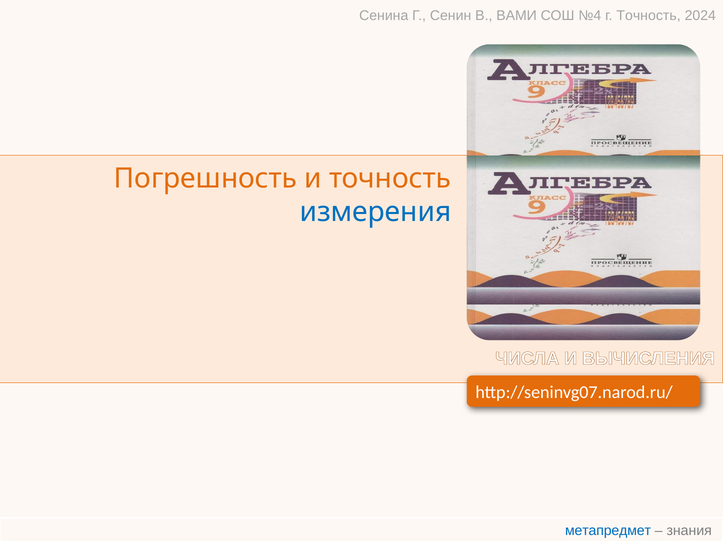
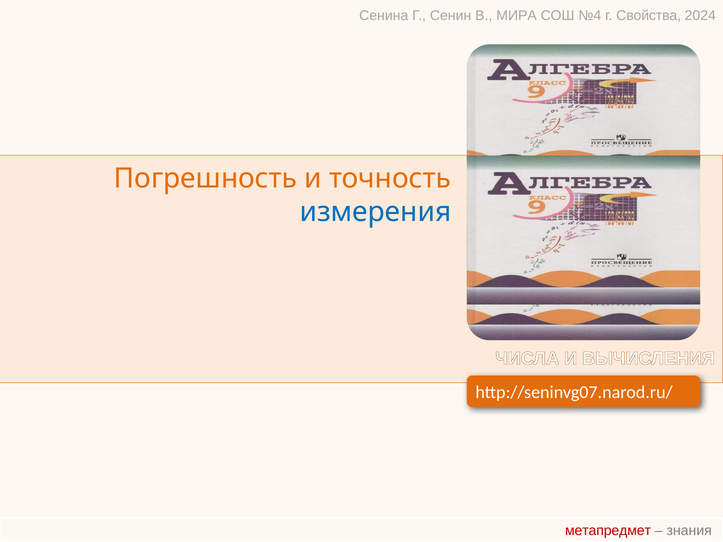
ВАМИ: ВАМИ -> МИРА
г Точность: Точность -> Свойства
метапредмет colour: blue -> red
